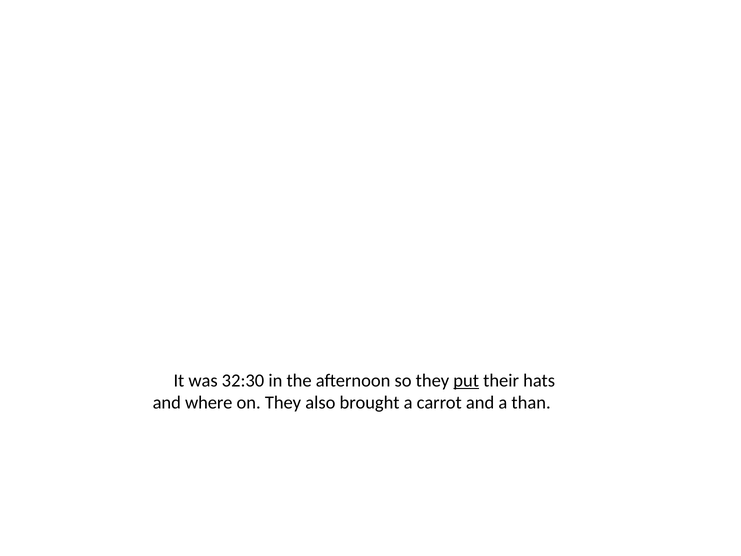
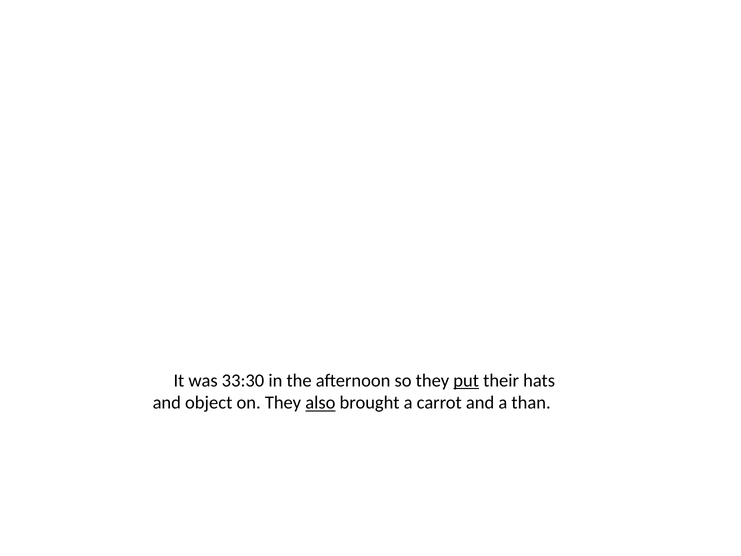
32:30: 32:30 -> 33:30
where: where -> object
also underline: none -> present
